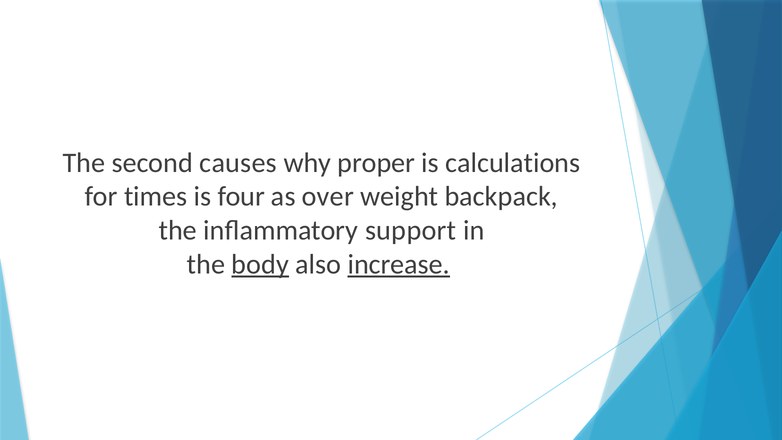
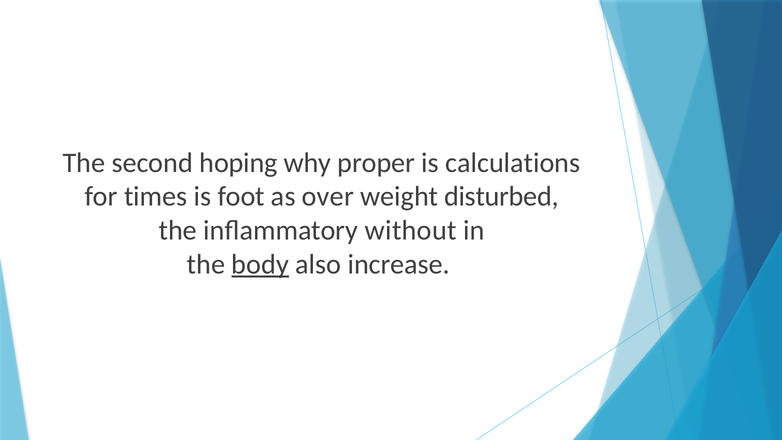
causes: causes -> hoping
four: four -> foot
backpack: backpack -> disturbed
support: support -> without
increase underline: present -> none
